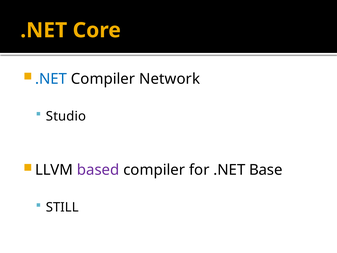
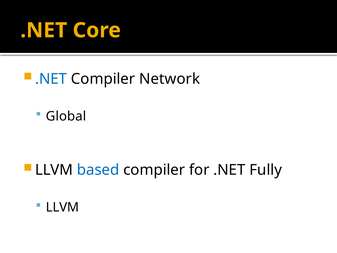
Studio: Studio -> Global
based colour: purple -> blue
Base: Base -> Fully
STILL at (62, 207): STILL -> LLVM
